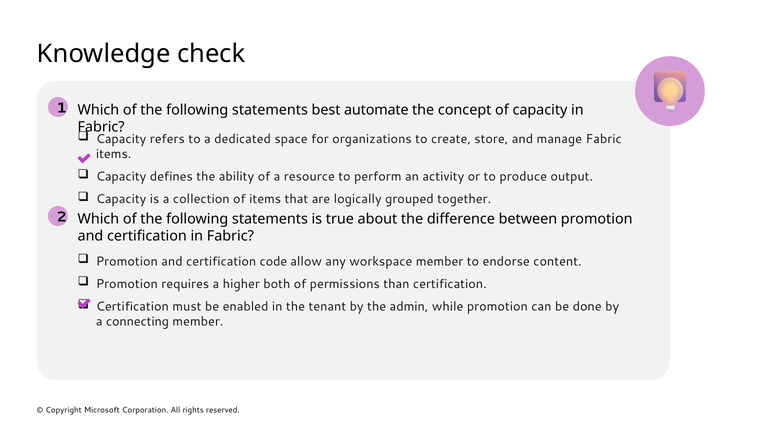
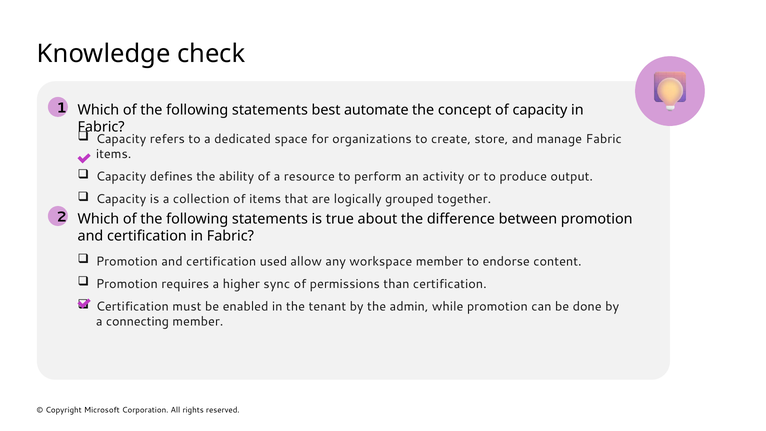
code: code -> used
both: both -> sync
